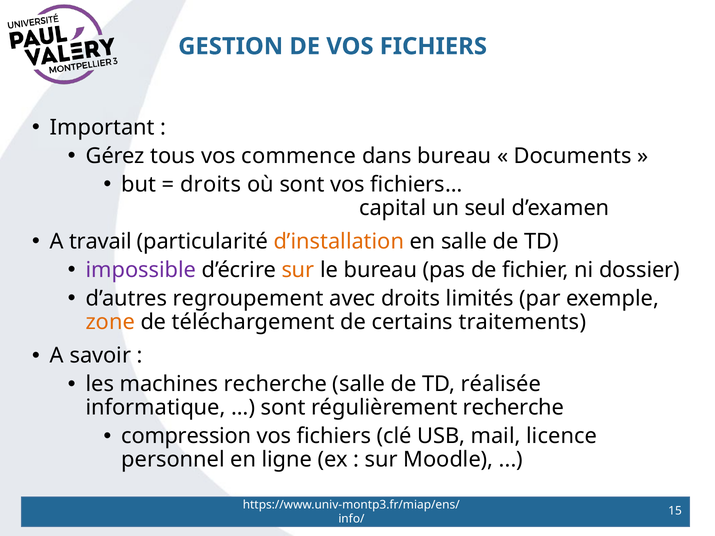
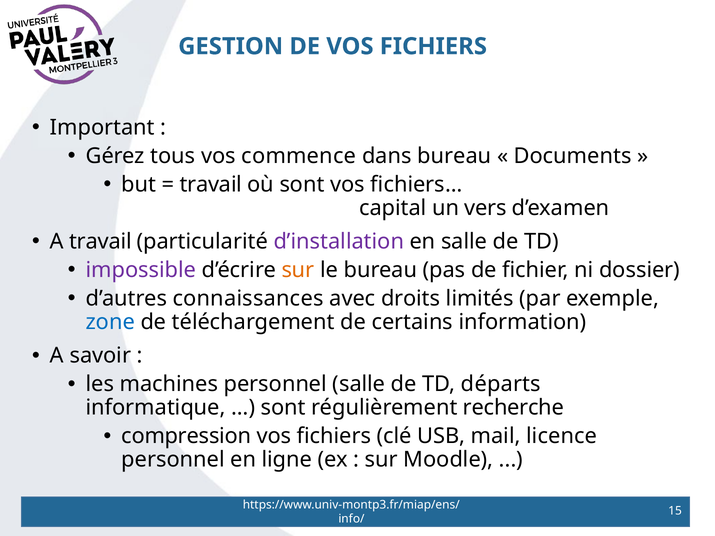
droits at (211, 185): droits -> travail
seul: seul -> vers
d’installation colour: orange -> purple
regroupement: regroupement -> connaissances
zone colour: orange -> blue
traitements: traitements -> information
machines recherche: recherche -> personnel
réalisée: réalisée -> départs
